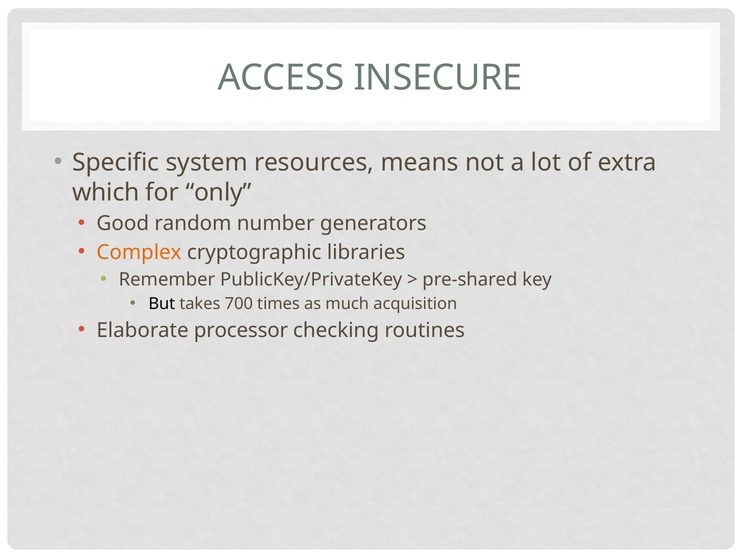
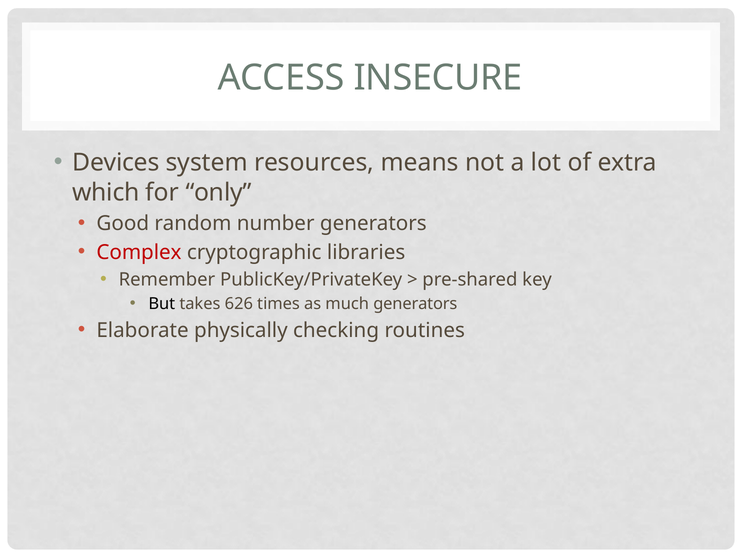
Specific: Specific -> Devices
Complex colour: orange -> red
700: 700 -> 626
much acquisition: acquisition -> generators
processor: processor -> physically
